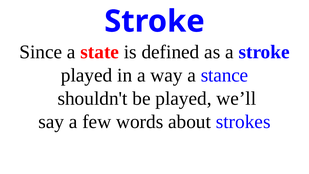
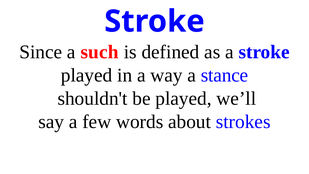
state: state -> such
